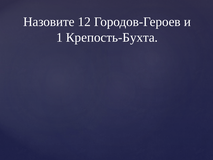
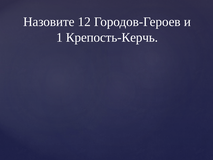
Крепость-Бухта: Крепость-Бухта -> Крепость-Керчь
